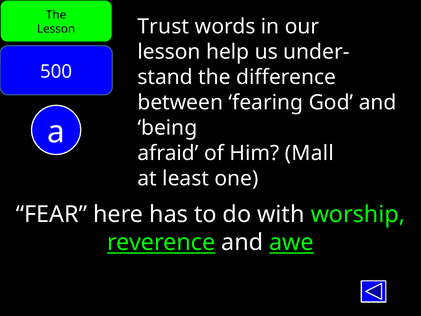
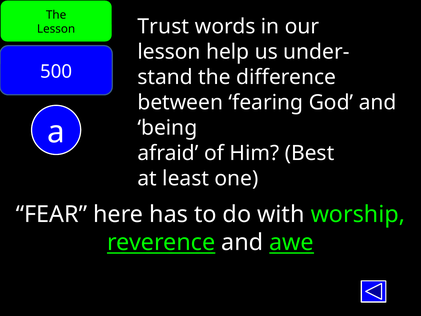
Mall: Mall -> Best
